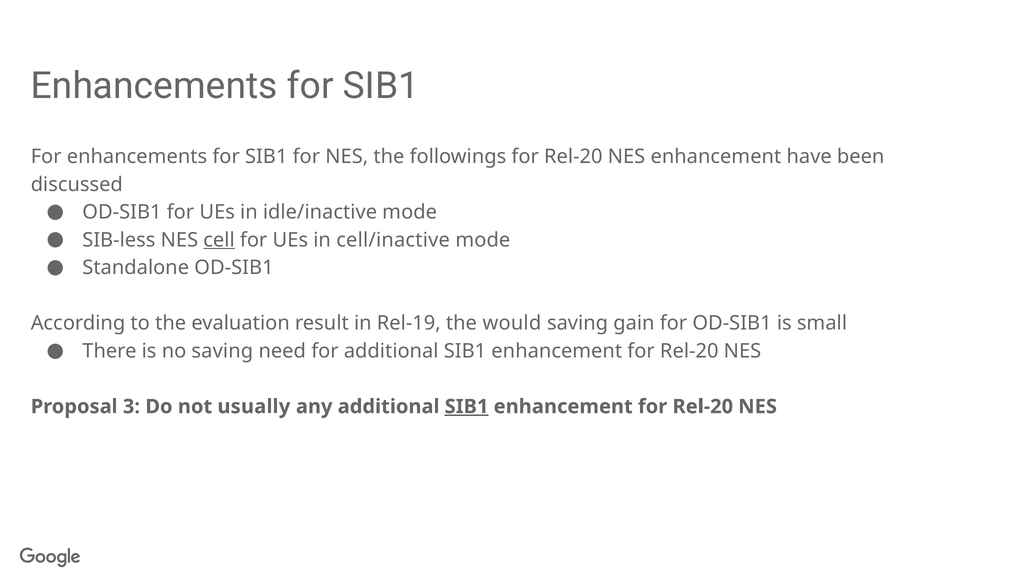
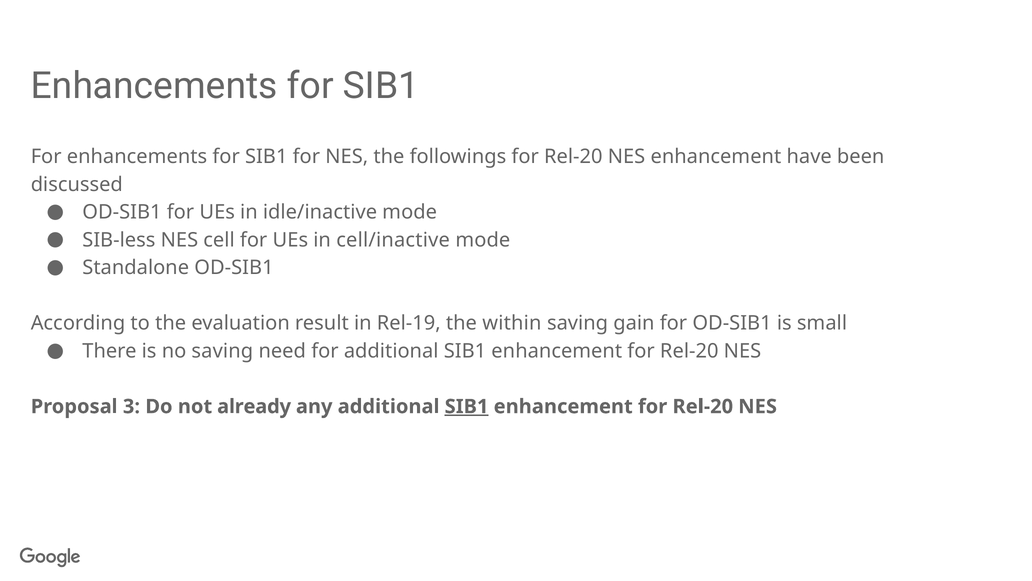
cell underline: present -> none
would: would -> within
usually: usually -> already
